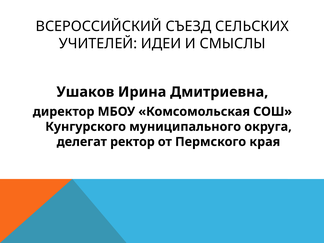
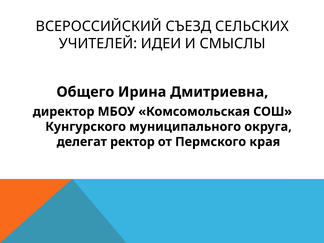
Ушаков: Ушаков -> Общего
